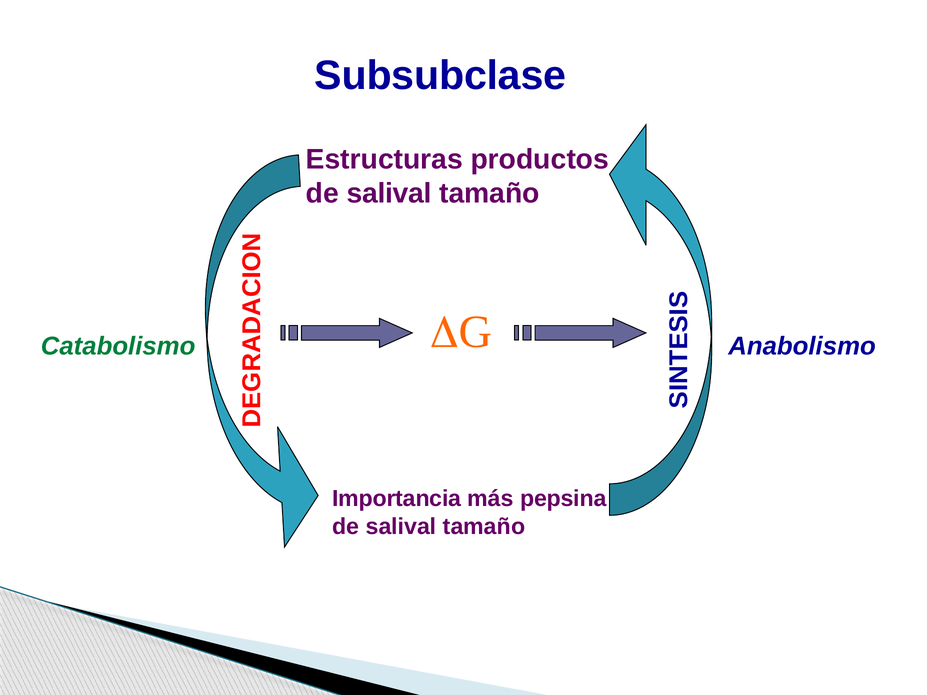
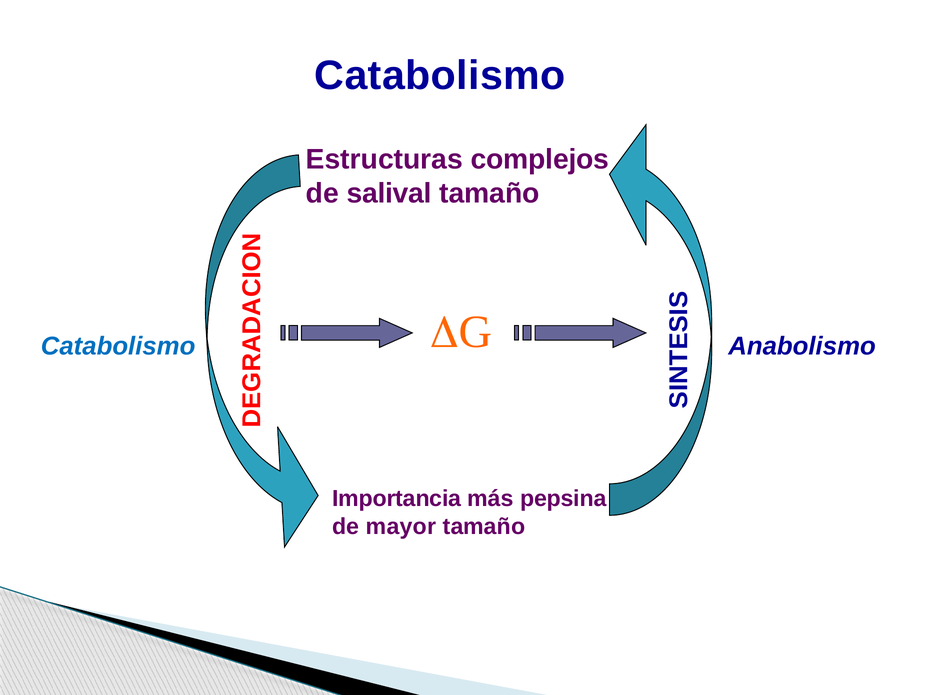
Subsubclase at (440, 76): Subsubclase -> Catabolismo
productos: productos -> complejos
Catabolismo at (118, 346) colour: green -> blue
salival at (401, 527): salival -> mayor
